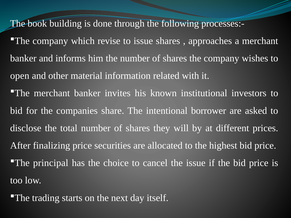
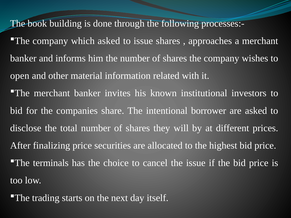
which revise: revise -> asked
principal: principal -> terminals
